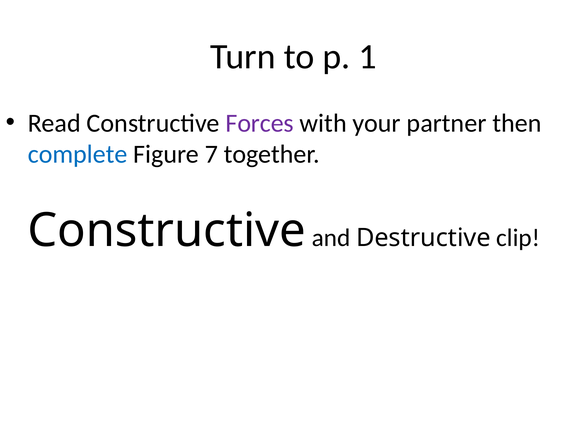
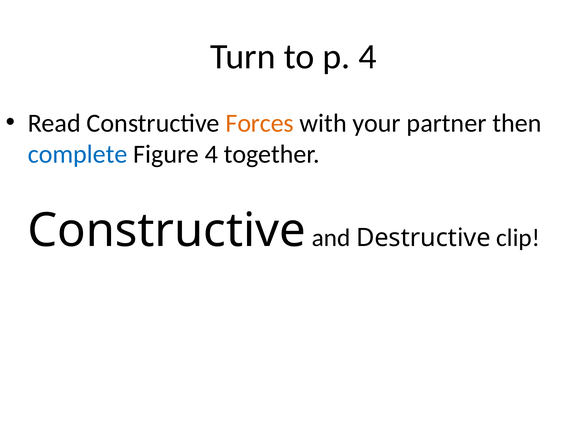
p 1: 1 -> 4
Forces colour: purple -> orange
Figure 7: 7 -> 4
